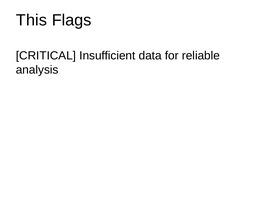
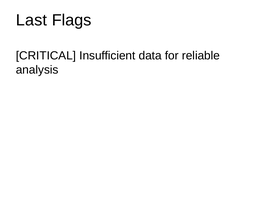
This: This -> Last
